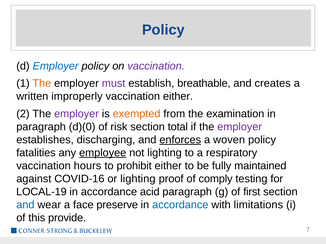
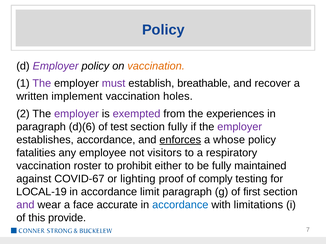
Employer at (56, 66) colour: blue -> purple
vaccination at (156, 66) colour: purple -> orange
The at (42, 84) colour: orange -> purple
creates: creates -> recover
improperly: improperly -> implement
vaccination either: either -> holes
exempted colour: orange -> purple
examination: examination -> experiences
d)(0: d)(0 -> d)(6
risk: risk -> test
section total: total -> fully
establishes discharging: discharging -> accordance
woven: woven -> whose
employee underline: present -> none
not lighting: lighting -> visitors
hours: hours -> roster
COVID-16: COVID-16 -> COVID-67
acid: acid -> limit
and at (25, 205) colour: blue -> purple
preserve: preserve -> accurate
